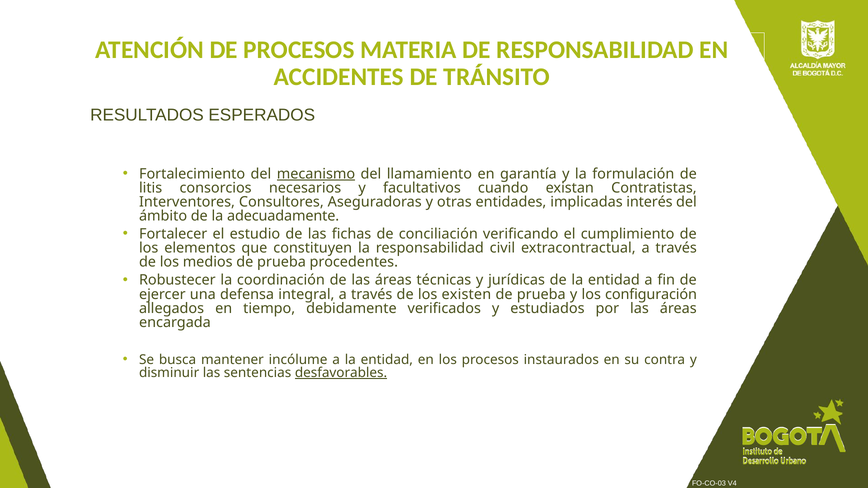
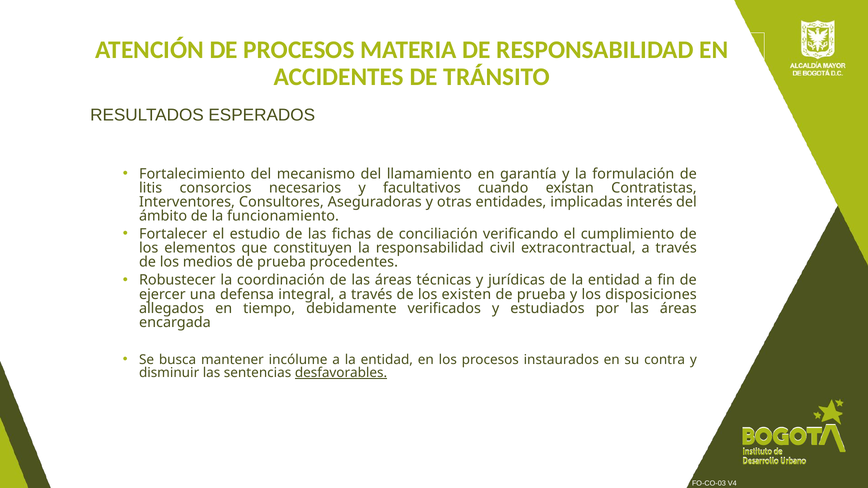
mecanismo underline: present -> none
adecuadamente: adecuadamente -> funcionamiento
configuración: configuración -> disposiciones
